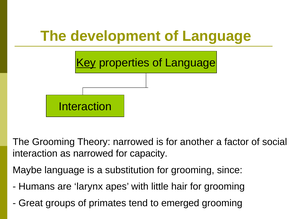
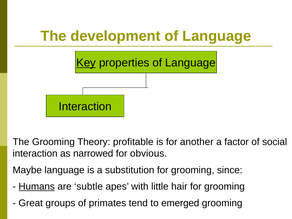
Theory narrowed: narrowed -> profitable
capacity: capacity -> obvious
Humans underline: none -> present
larynx: larynx -> subtle
